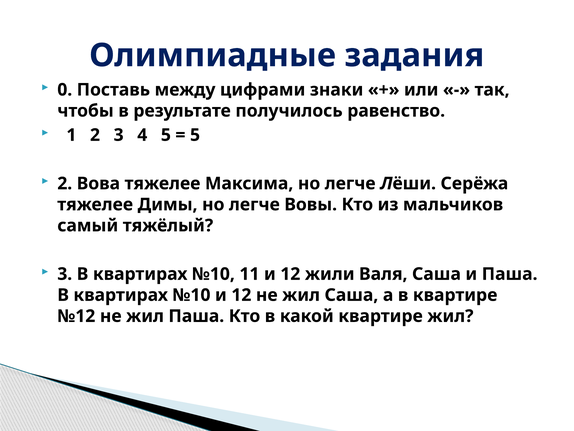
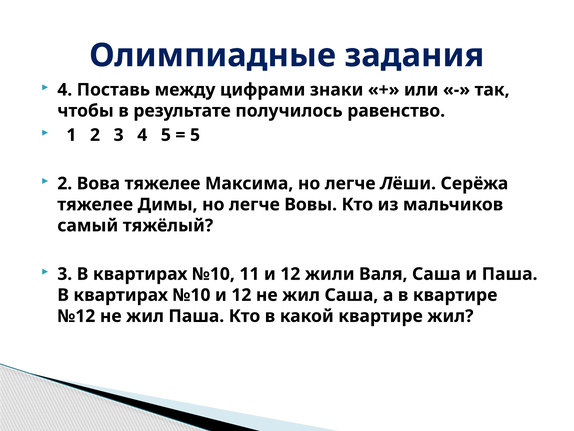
0 at (65, 90): 0 -> 4
